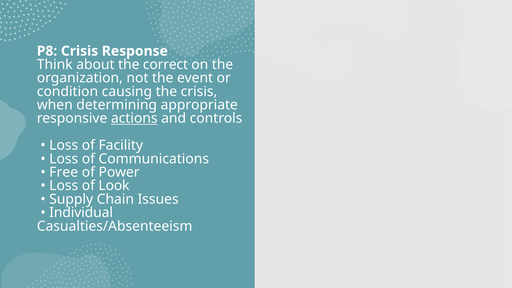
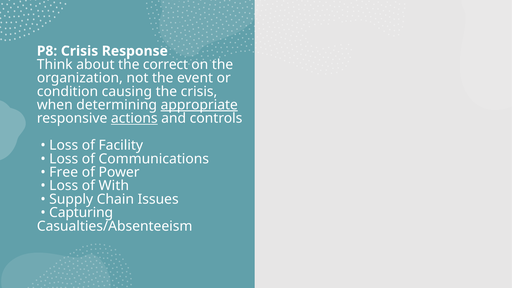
appropriate underline: none -> present
Look: Look -> With
Individual: Individual -> Capturing
